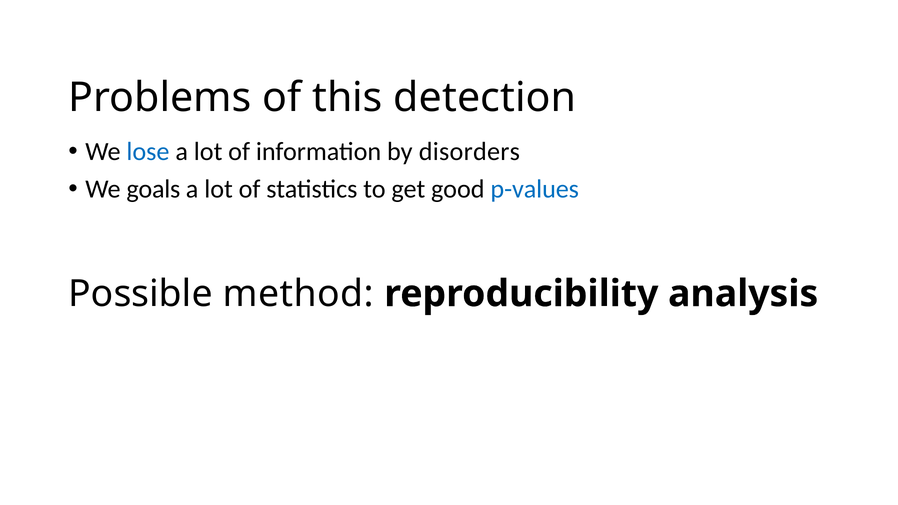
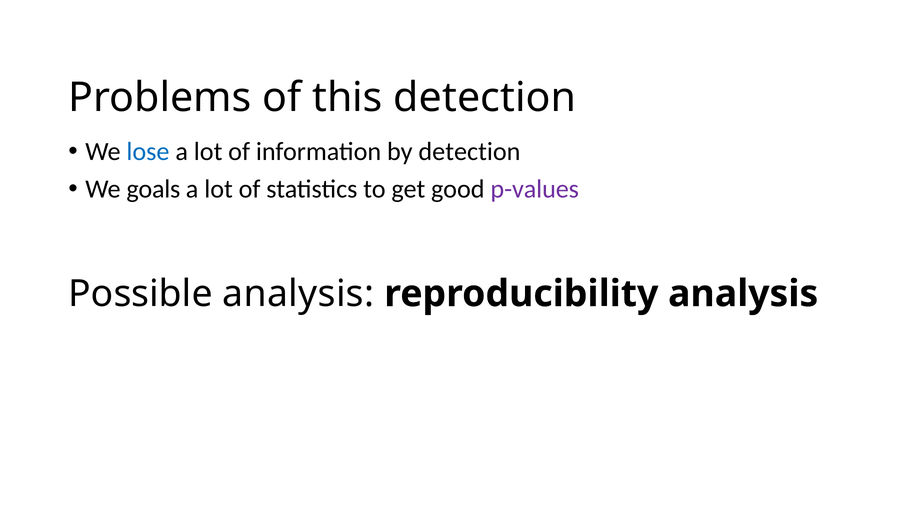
by disorders: disorders -> detection
p-values colour: blue -> purple
Possible method: method -> analysis
